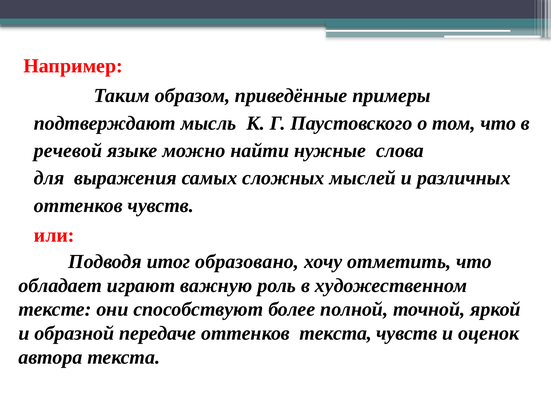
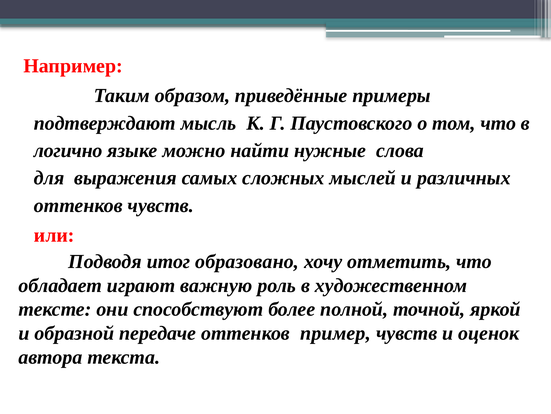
речевой: речевой -> логично
оттенков текста: текста -> пример
